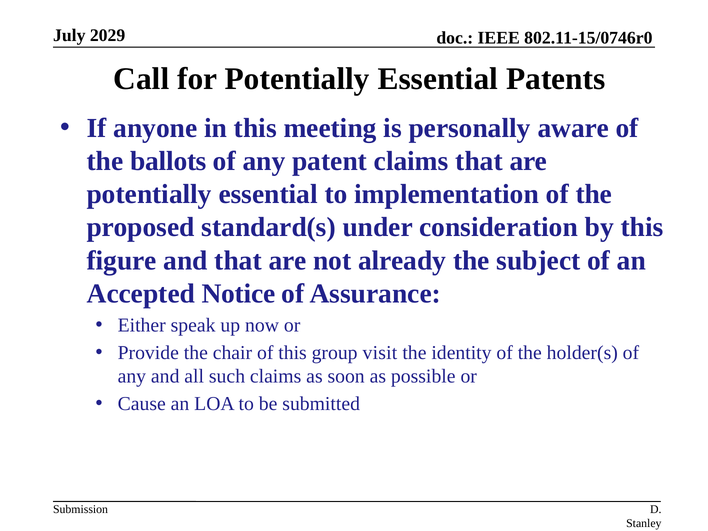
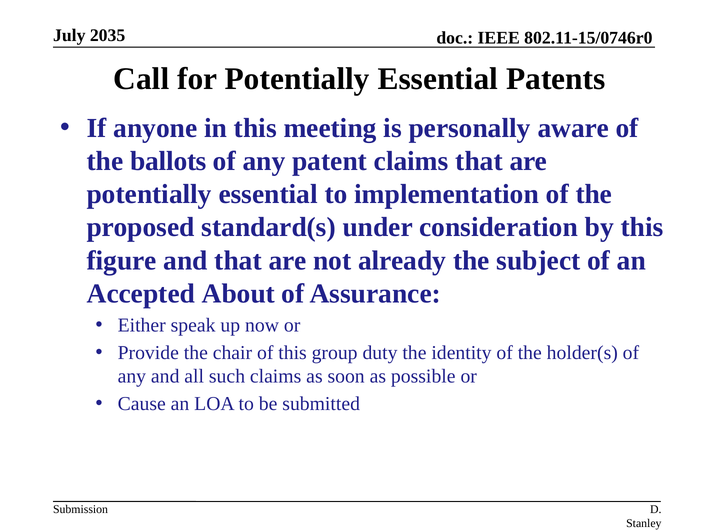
2029: 2029 -> 2035
Notice: Notice -> About
visit: visit -> duty
